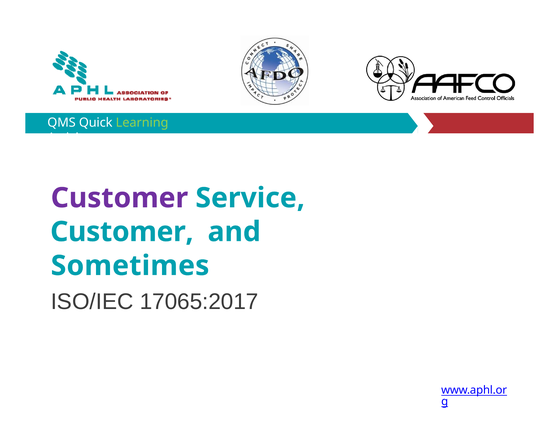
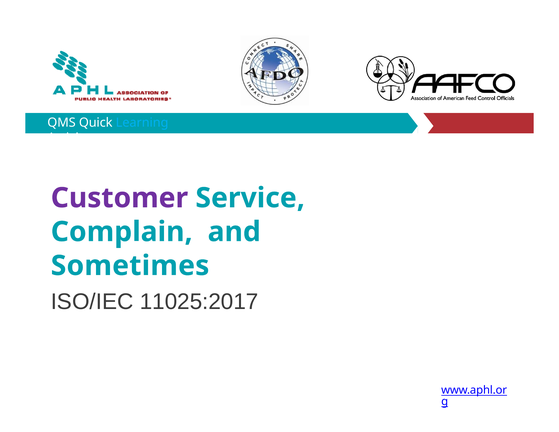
Learning colour: light green -> light blue
Customer at (122, 232): Customer -> Complain
17065:2017: 17065:2017 -> 11025:2017
